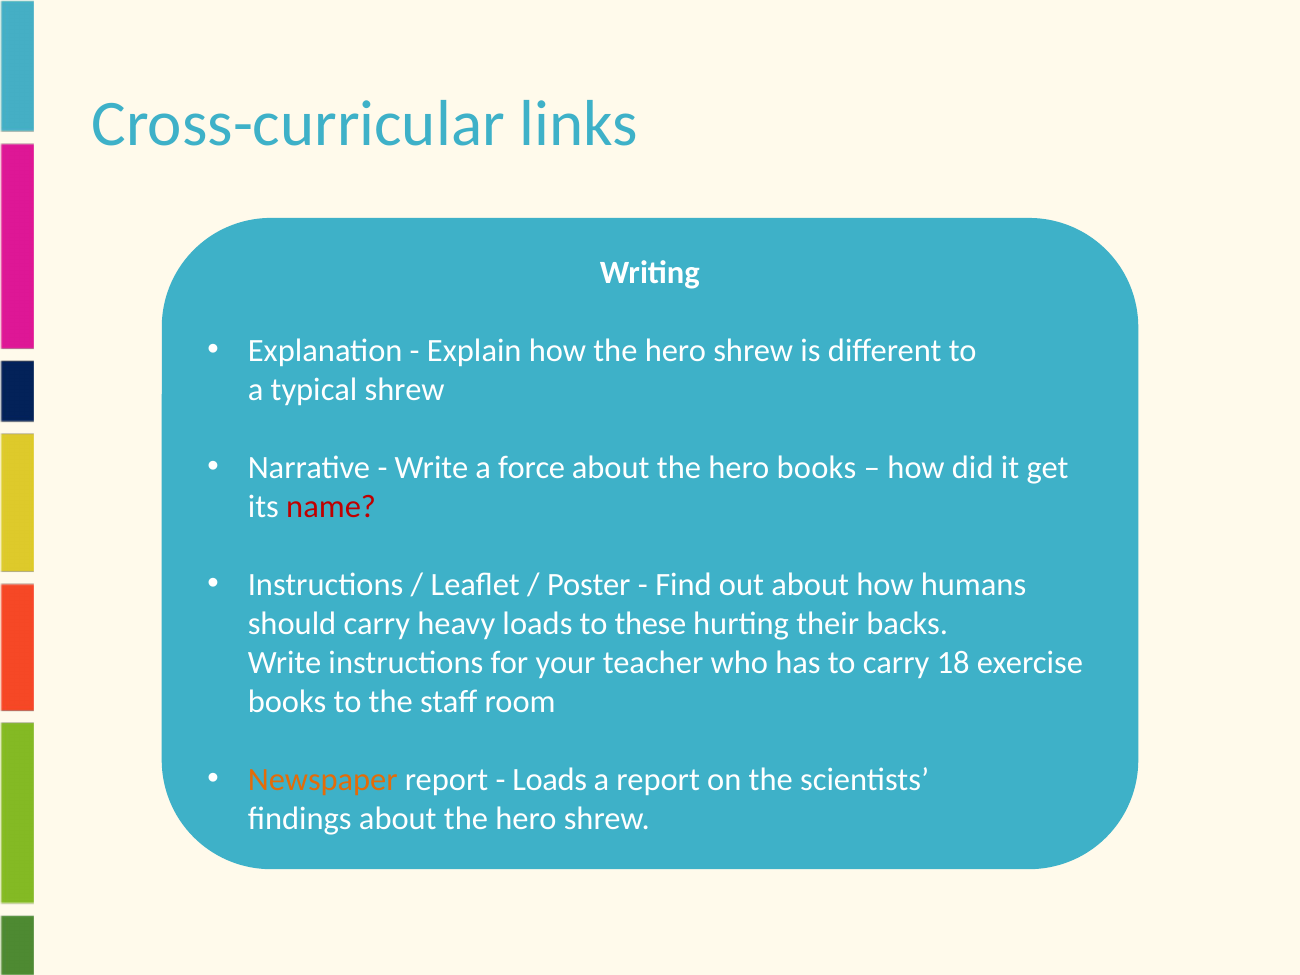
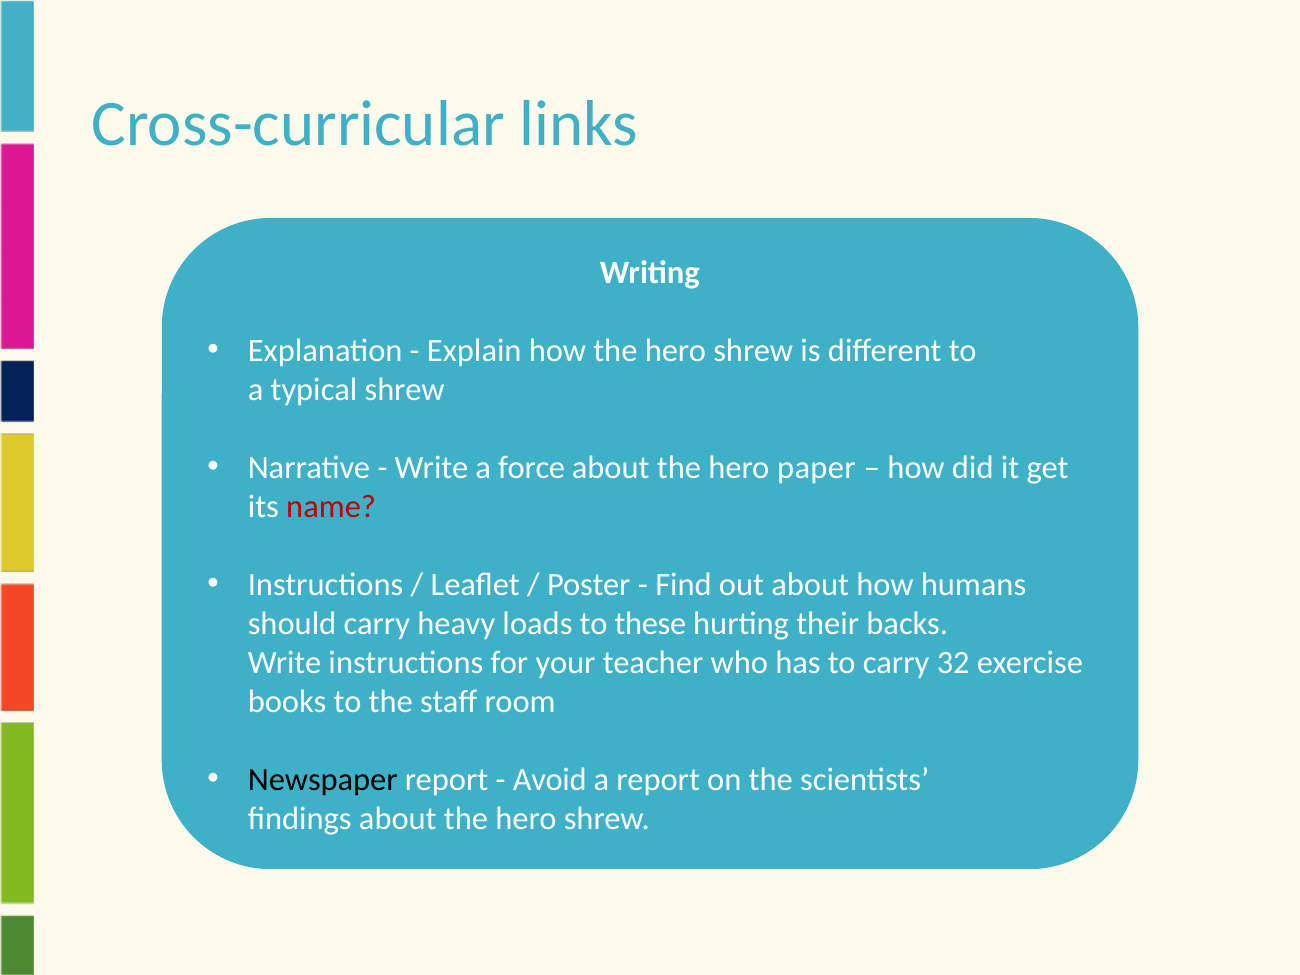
hero books: books -> paper
18: 18 -> 32
Newspaper colour: orange -> black
Loads at (550, 780): Loads -> Avoid
